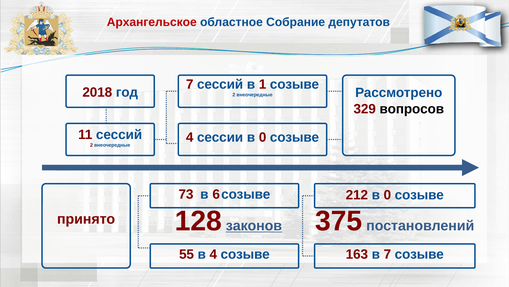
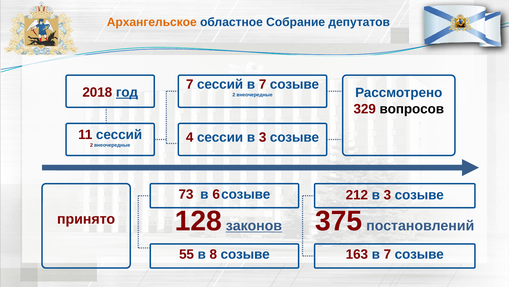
Архангельское colour: red -> orange
сессий в 1: 1 -> 7
год underline: none -> present
сессии в 0: 0 -> 3
212 в 0: 0 -> 3
в 4: 4 -> 8
